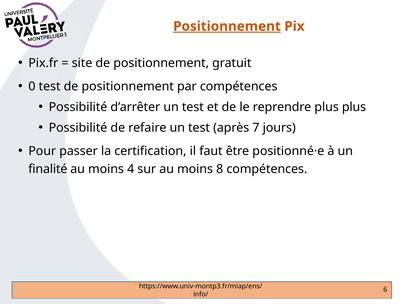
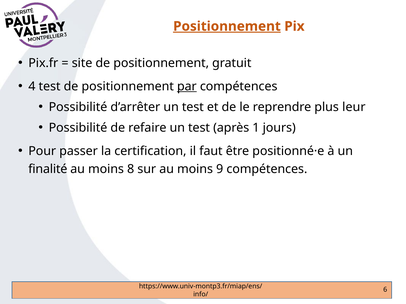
0: 0 -> 4
par underline: none -> present
plus plus: plus -> leur
7: 7 -> 1
4: 4 -> 8
8: 8 -> 9
